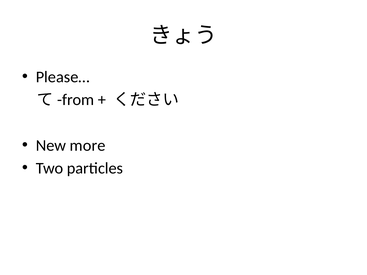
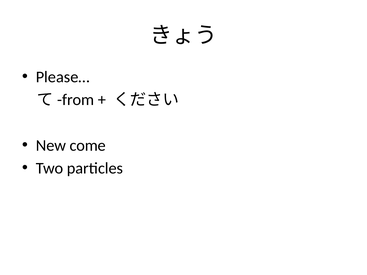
more: more -> come
